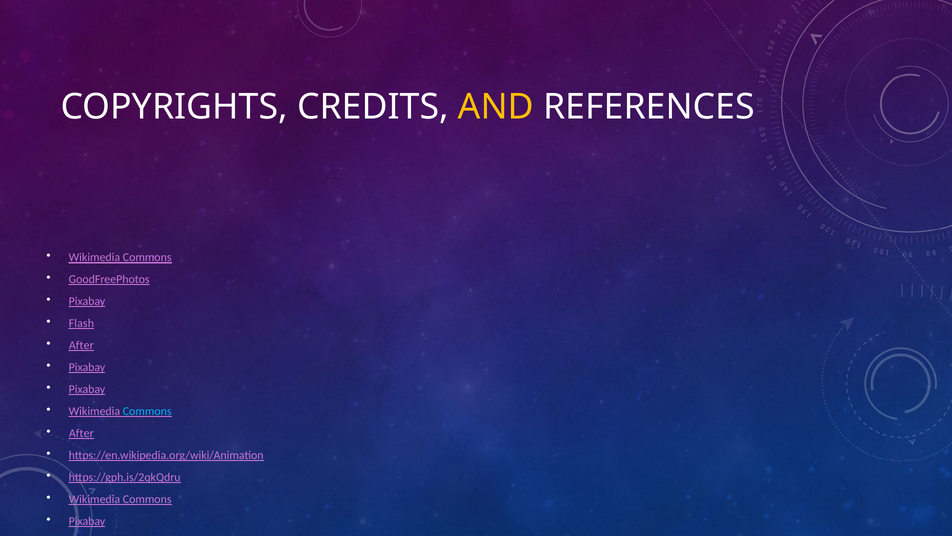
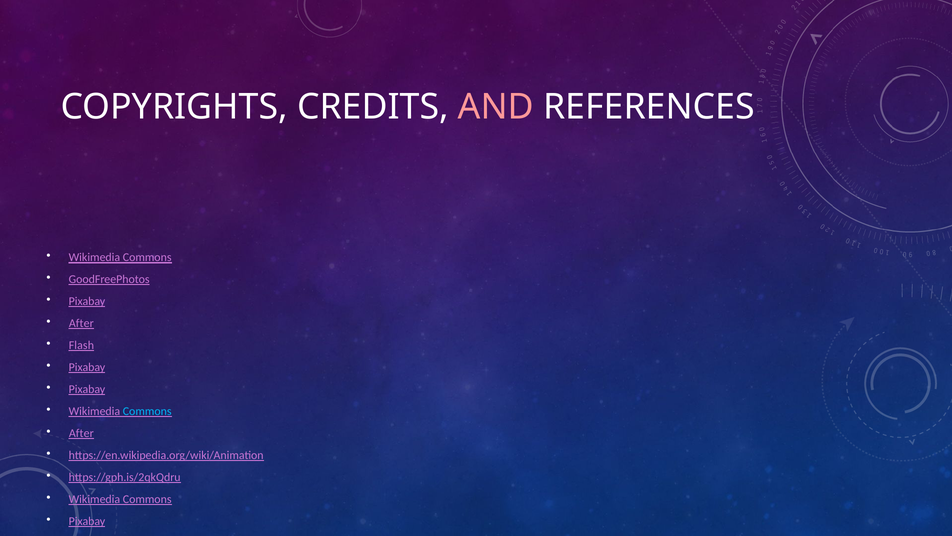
AND colour: yellow -> pink
Flash at (81, 323): Flash -> After
After at (81, 345): After -> Flash
